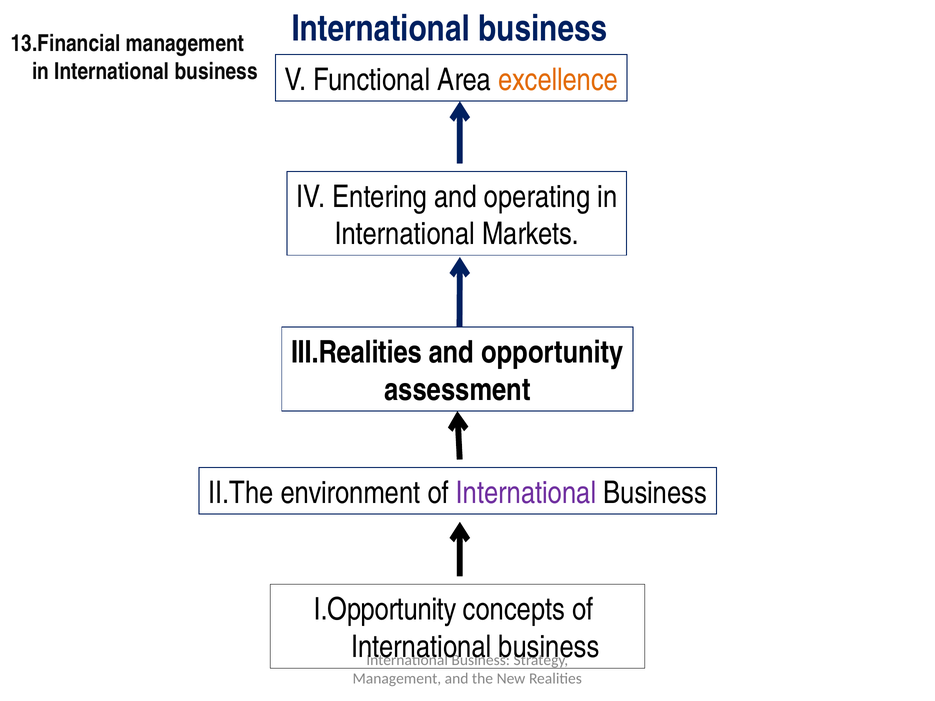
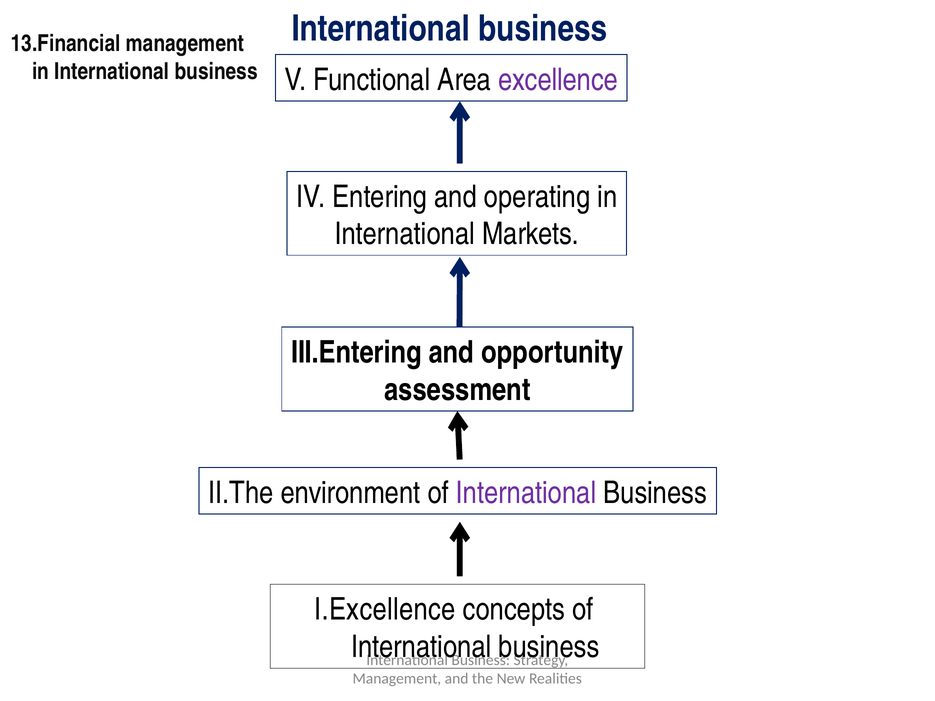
excellence colour: orange -> purple
III.Realities: III.Realities -> III.Entering
I.Opportunity: I.Opportunity -> I.Excellence
